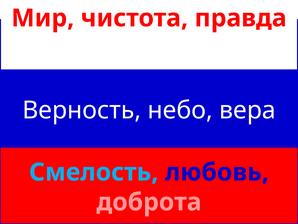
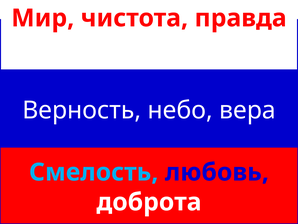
доброта colour: pink -> white
